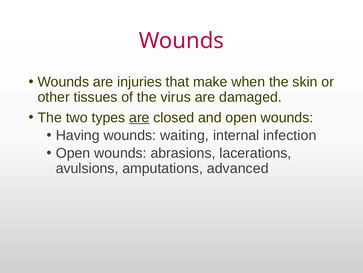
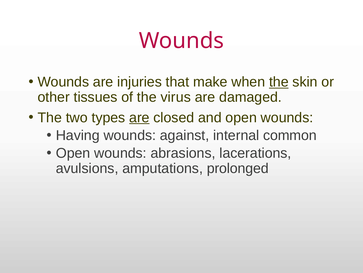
the at (279, 82) underline: none -> present
waiting: waiting -> against
infection: infection -> common
advanced: advanced -> prolonged
